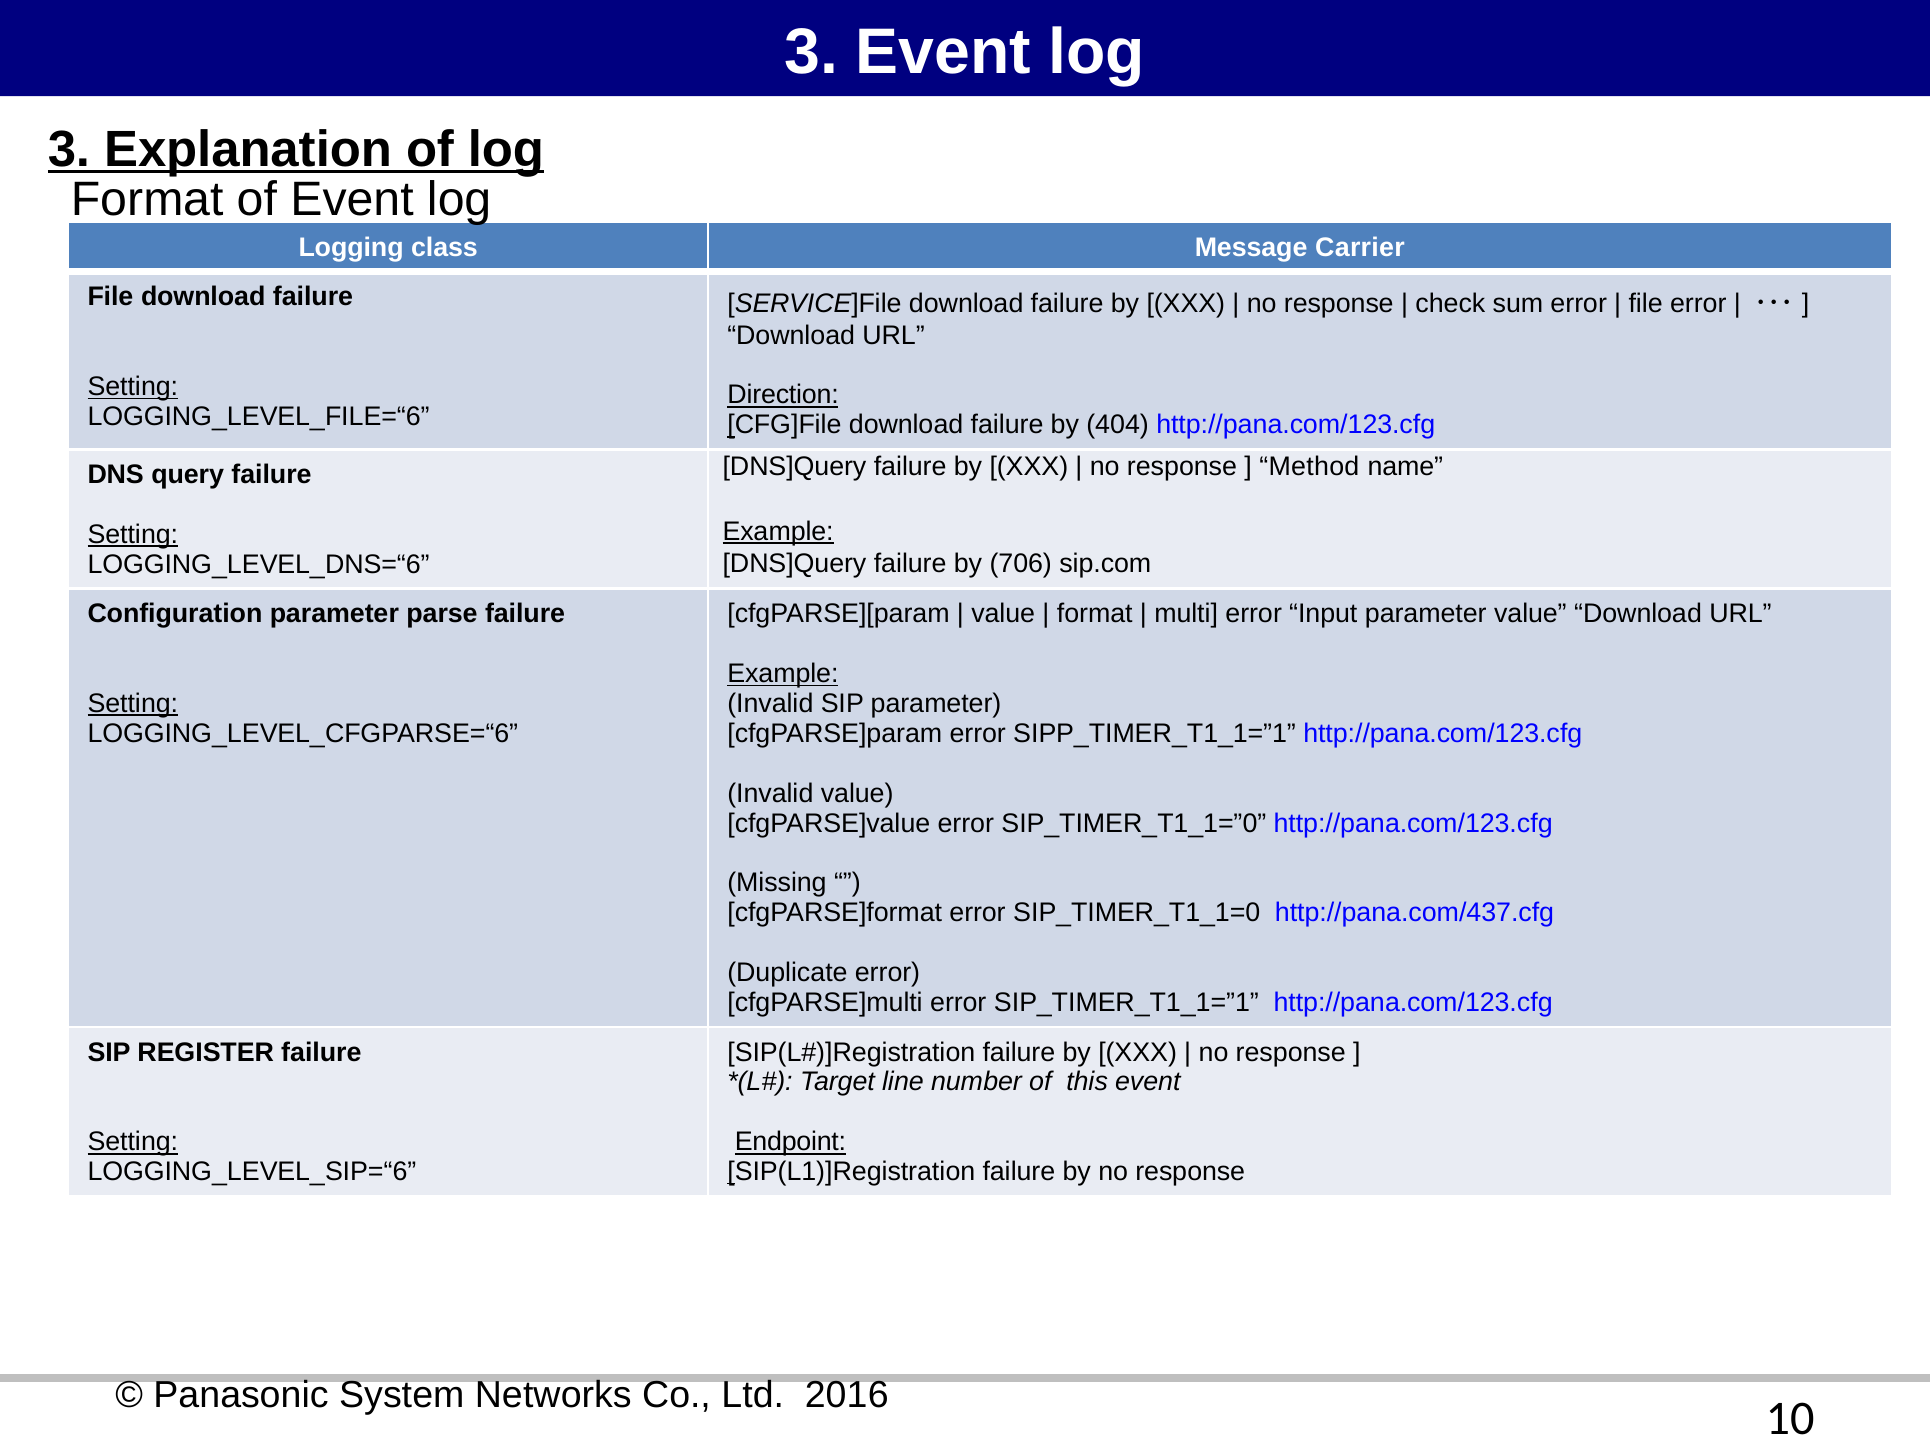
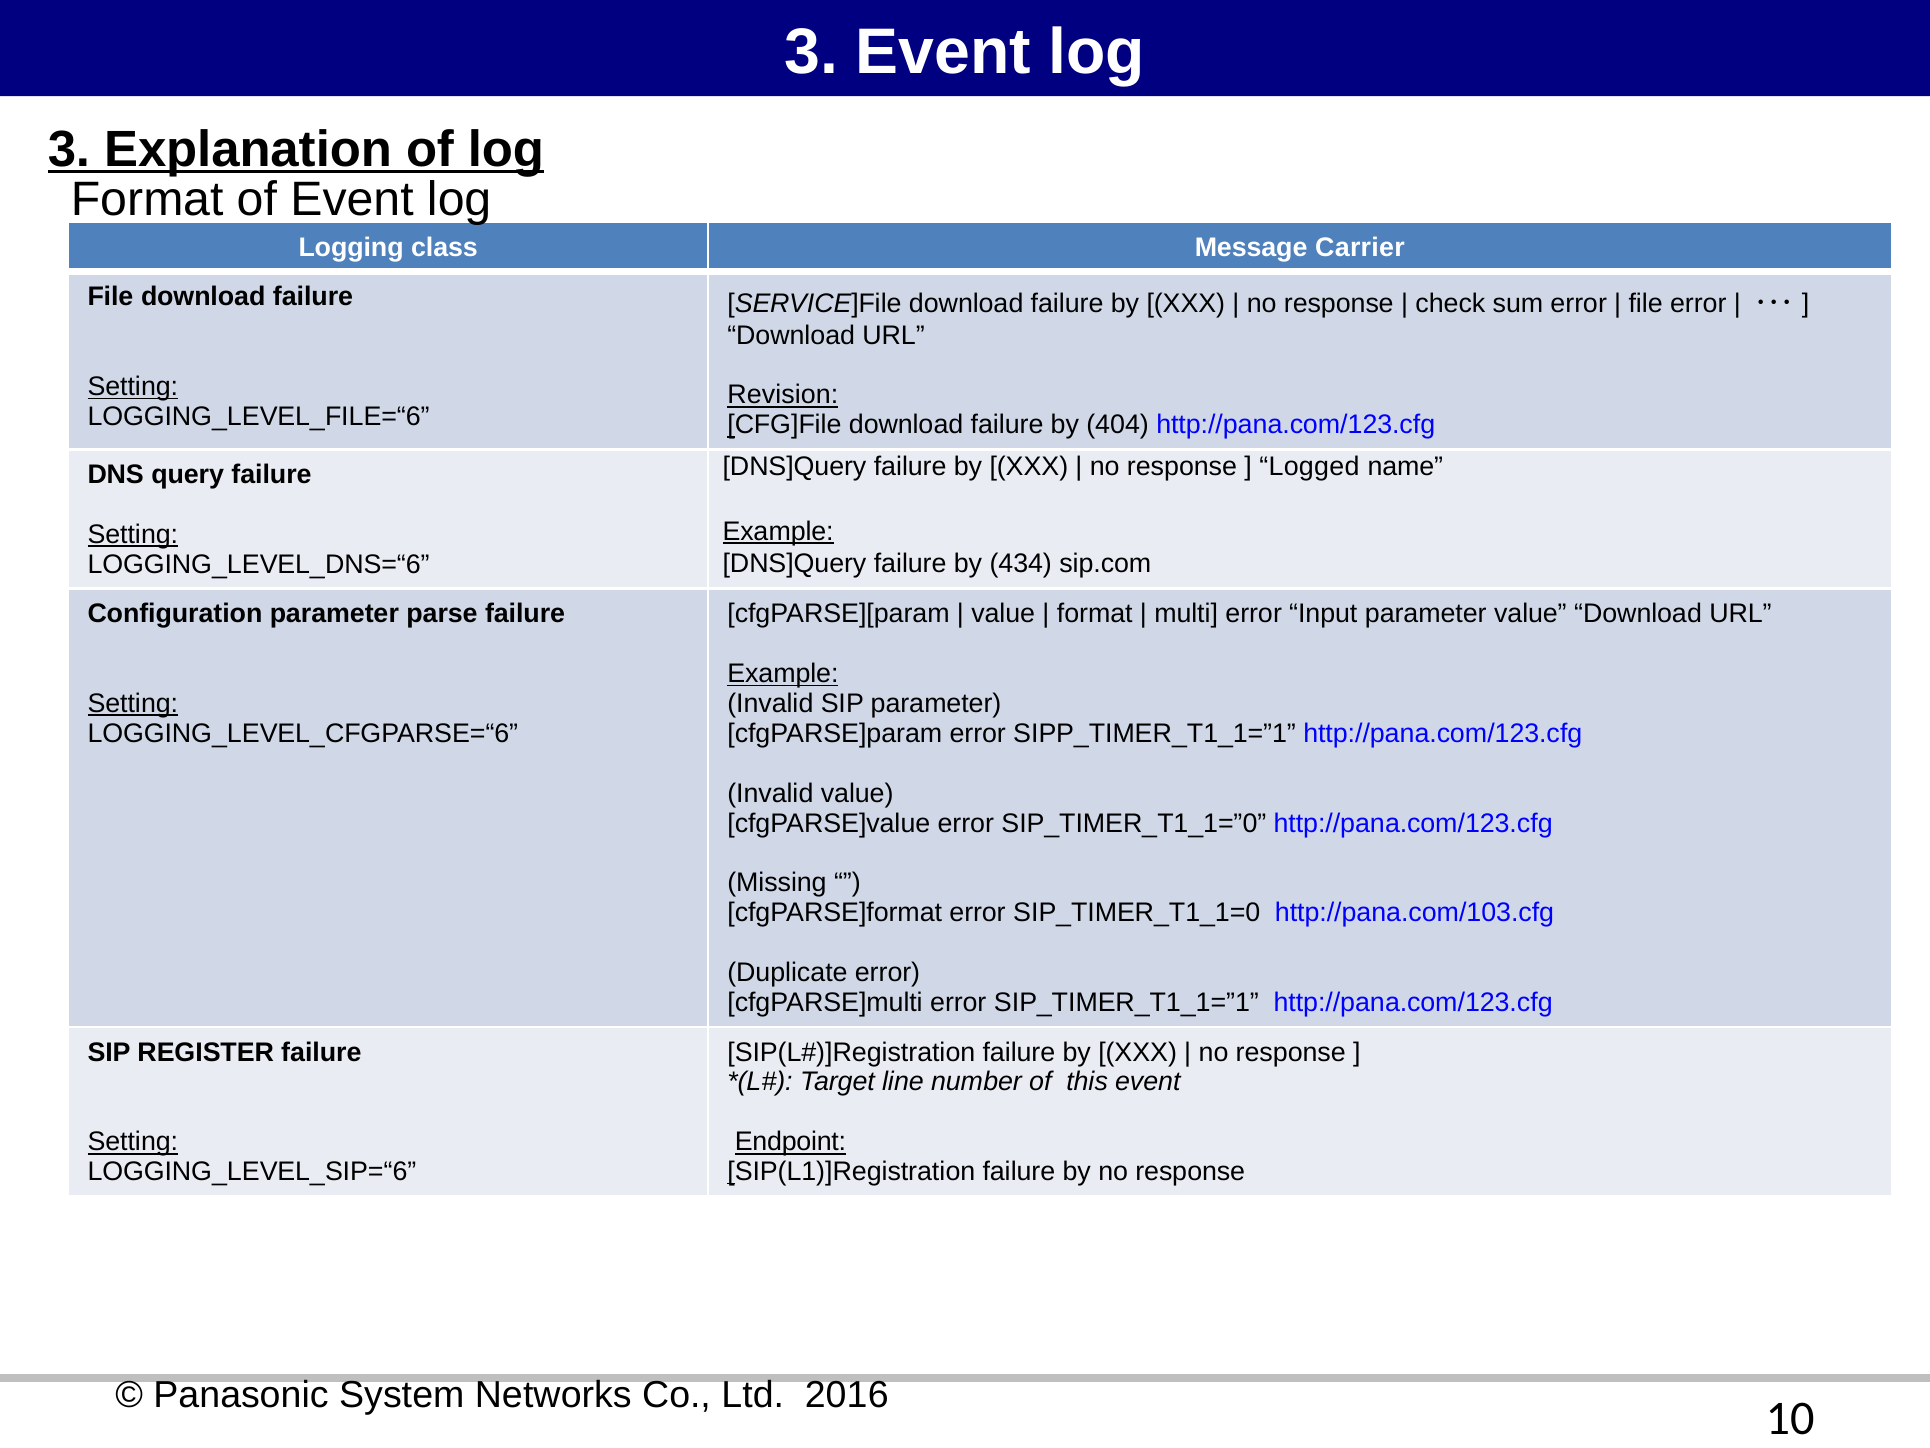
Direction: Direction -> Revision
Method: Method -> Logged
706: 706 -> 434
http://pana.com/437.cfg: http://pana.com/437.cfg -> http://pana.com/103.cfg
